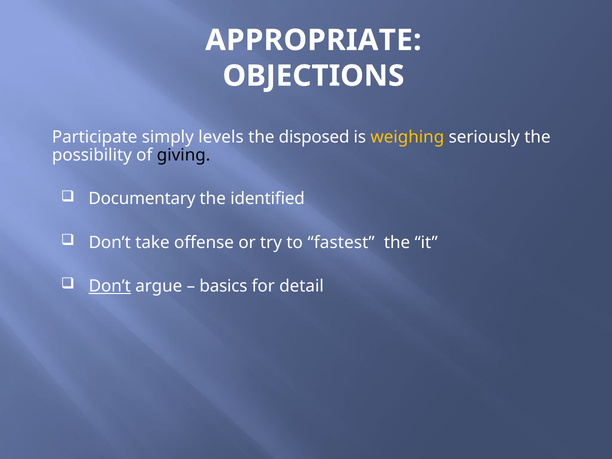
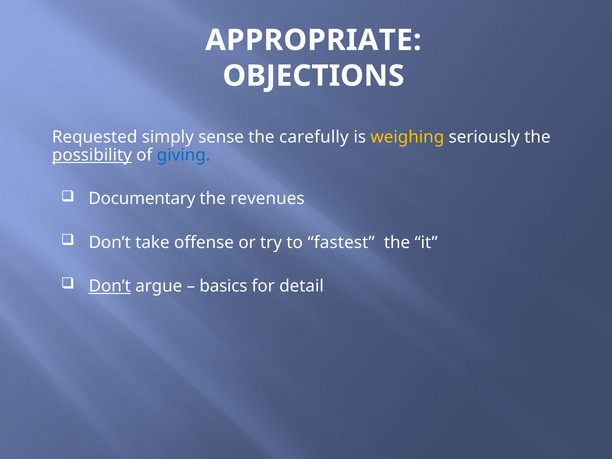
Participate: Participate -> Requested
levels: levels -> sense
disposed: disposed -> carefully
possibility underline: none -> present
giving colour: black -> blue
identified: identified -> revenues
